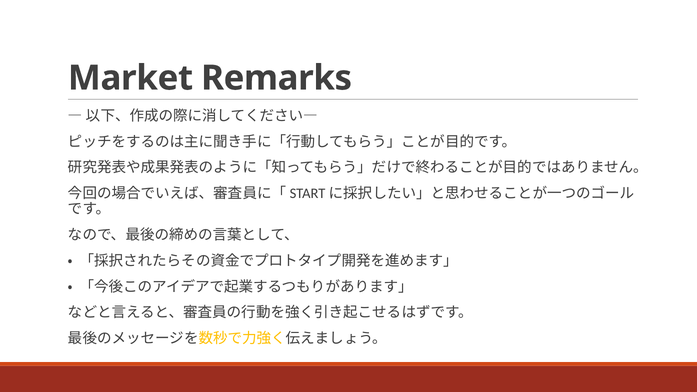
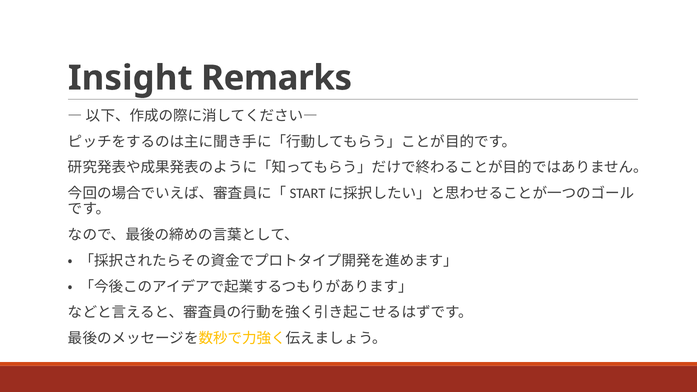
Market: Market -> Insight
